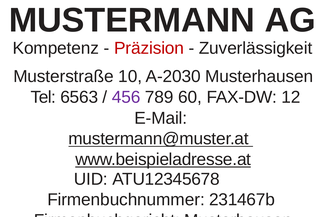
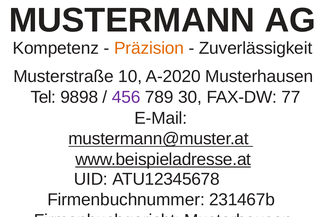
Präzision colour: red -> orange
A-2030: A-2030 -> A-2020
6563: 6563 -> 9898
60: 60 -> 30
12: 12 -> 77
